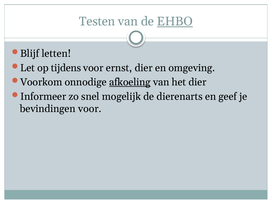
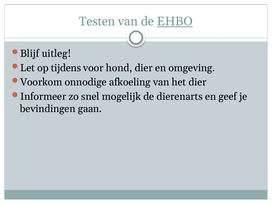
letten: letten -> uitleg
ernst: ernst -> hond
afkoeling underline: present -> none
bevindingen voor: voor -> gaan
